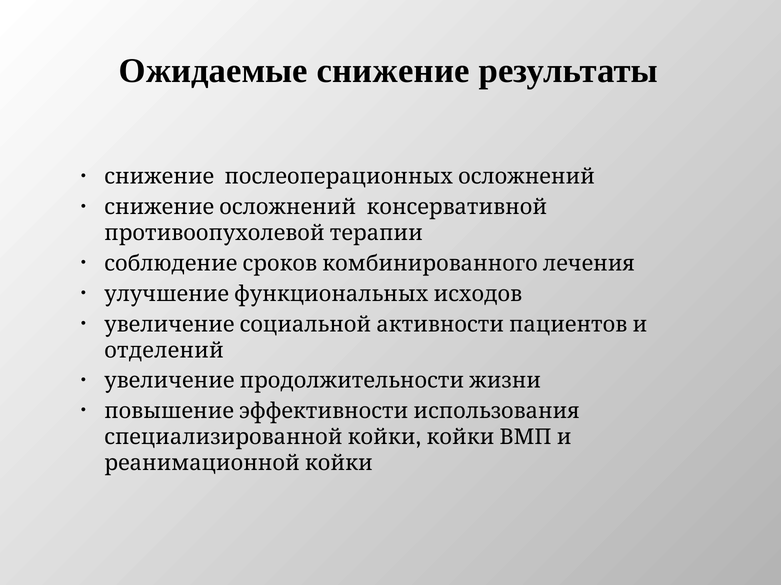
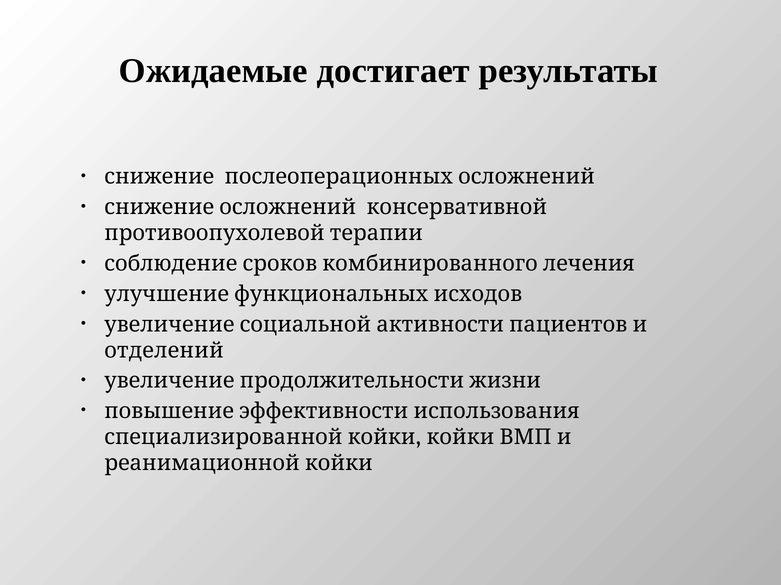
Ожидаемые снижение: снижение -> достигает
